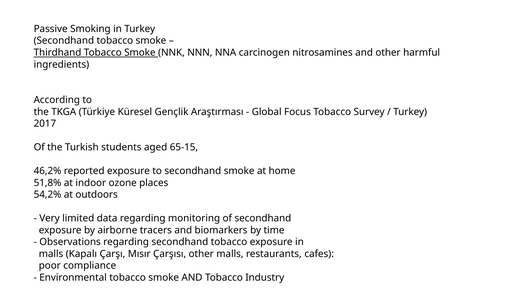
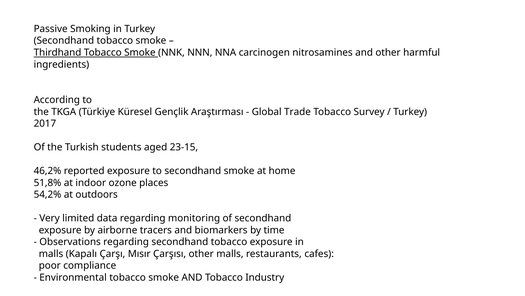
Focus: Focus -> Trade
65-15: 65-15 -> 23-15
